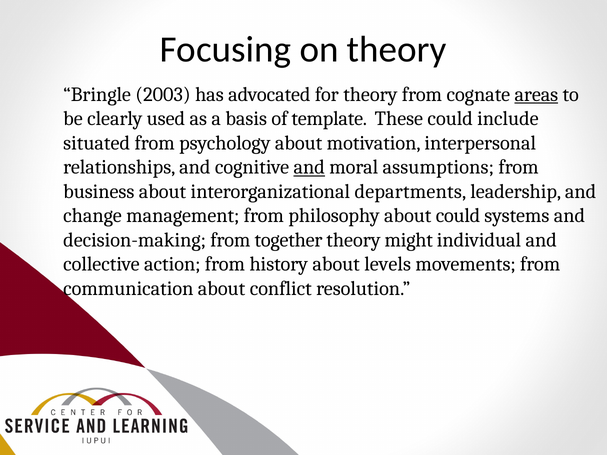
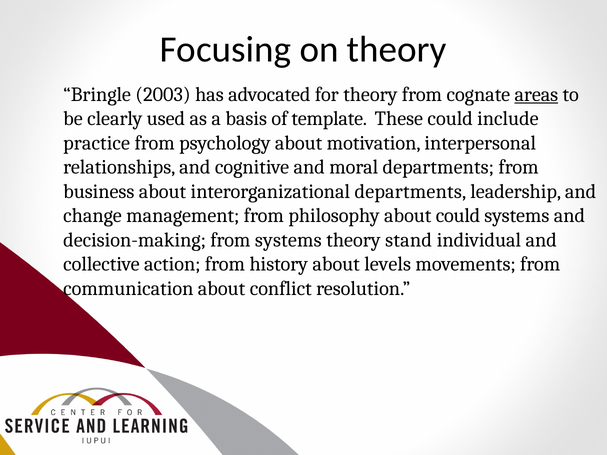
situated: situated -> practice
and at (309, 167) underline: present -> none
moral assumptions: assumptions -> departments
from together: together -> systems
might: might -> stand
